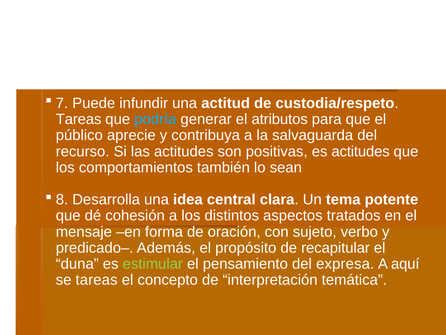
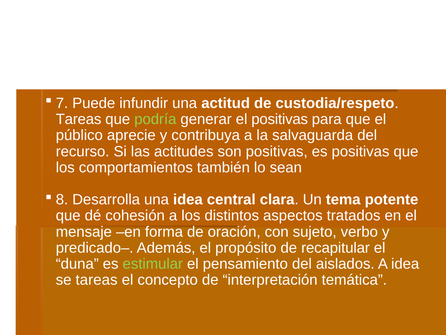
podría colour: light blue -> light green
el atributos: atributos -> positivas
es actitudes: actitudes -> positivas
expresa: expresa -> aislados
A aquí: aquí -> idea
